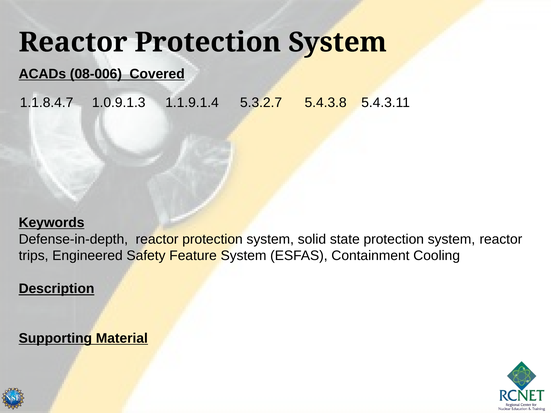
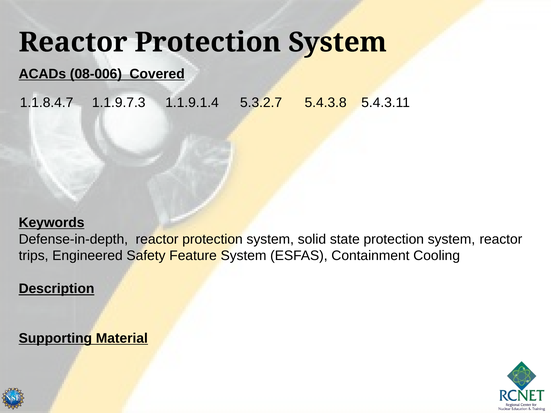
1.0.9.1.3: 1.0.9.1.3 -> 1.1.9.7.3
